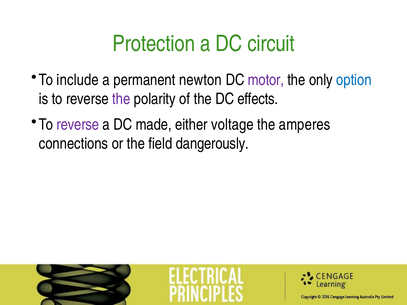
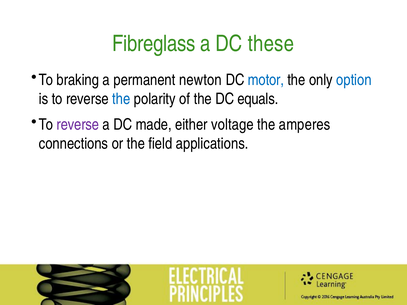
Protection: Protection -> Fibreglass
circuit: circuit -> these
include: include -> braking
motor colour: purple -> blue
the at (121, 99) colour: purple -> blue
effects: effects -> equals
dangerously: dangerously -> applications
